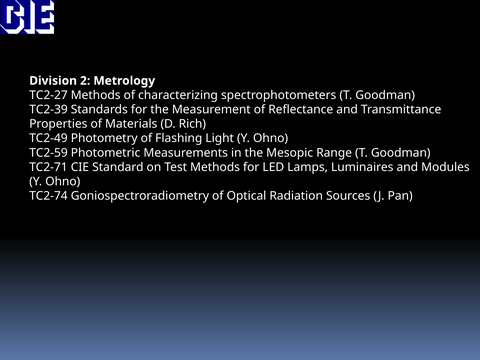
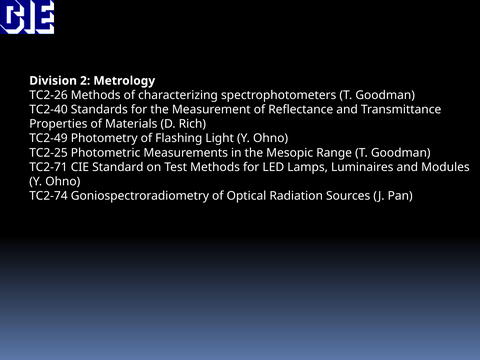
TC2-27: TC2-27 -> TC2-26
TC2-39: TC2-39 -> TC2-40
TC2-59: TC2-59 -> TC2-25
